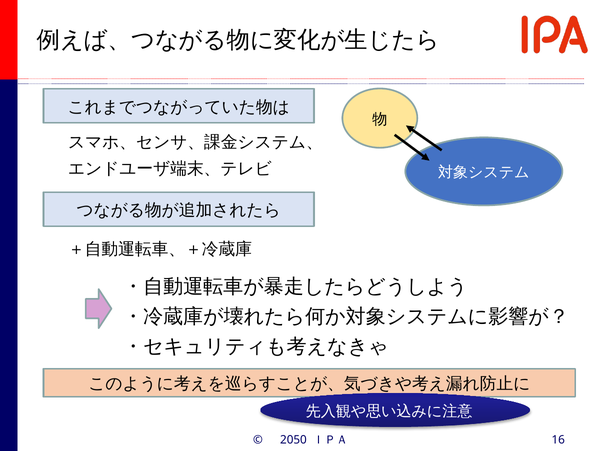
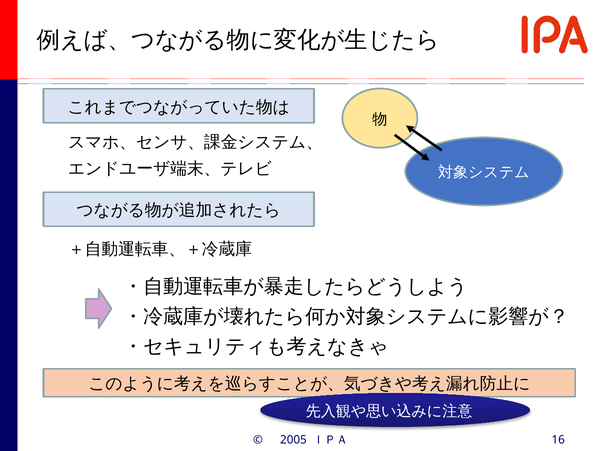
2050: 2050 -> 2005
